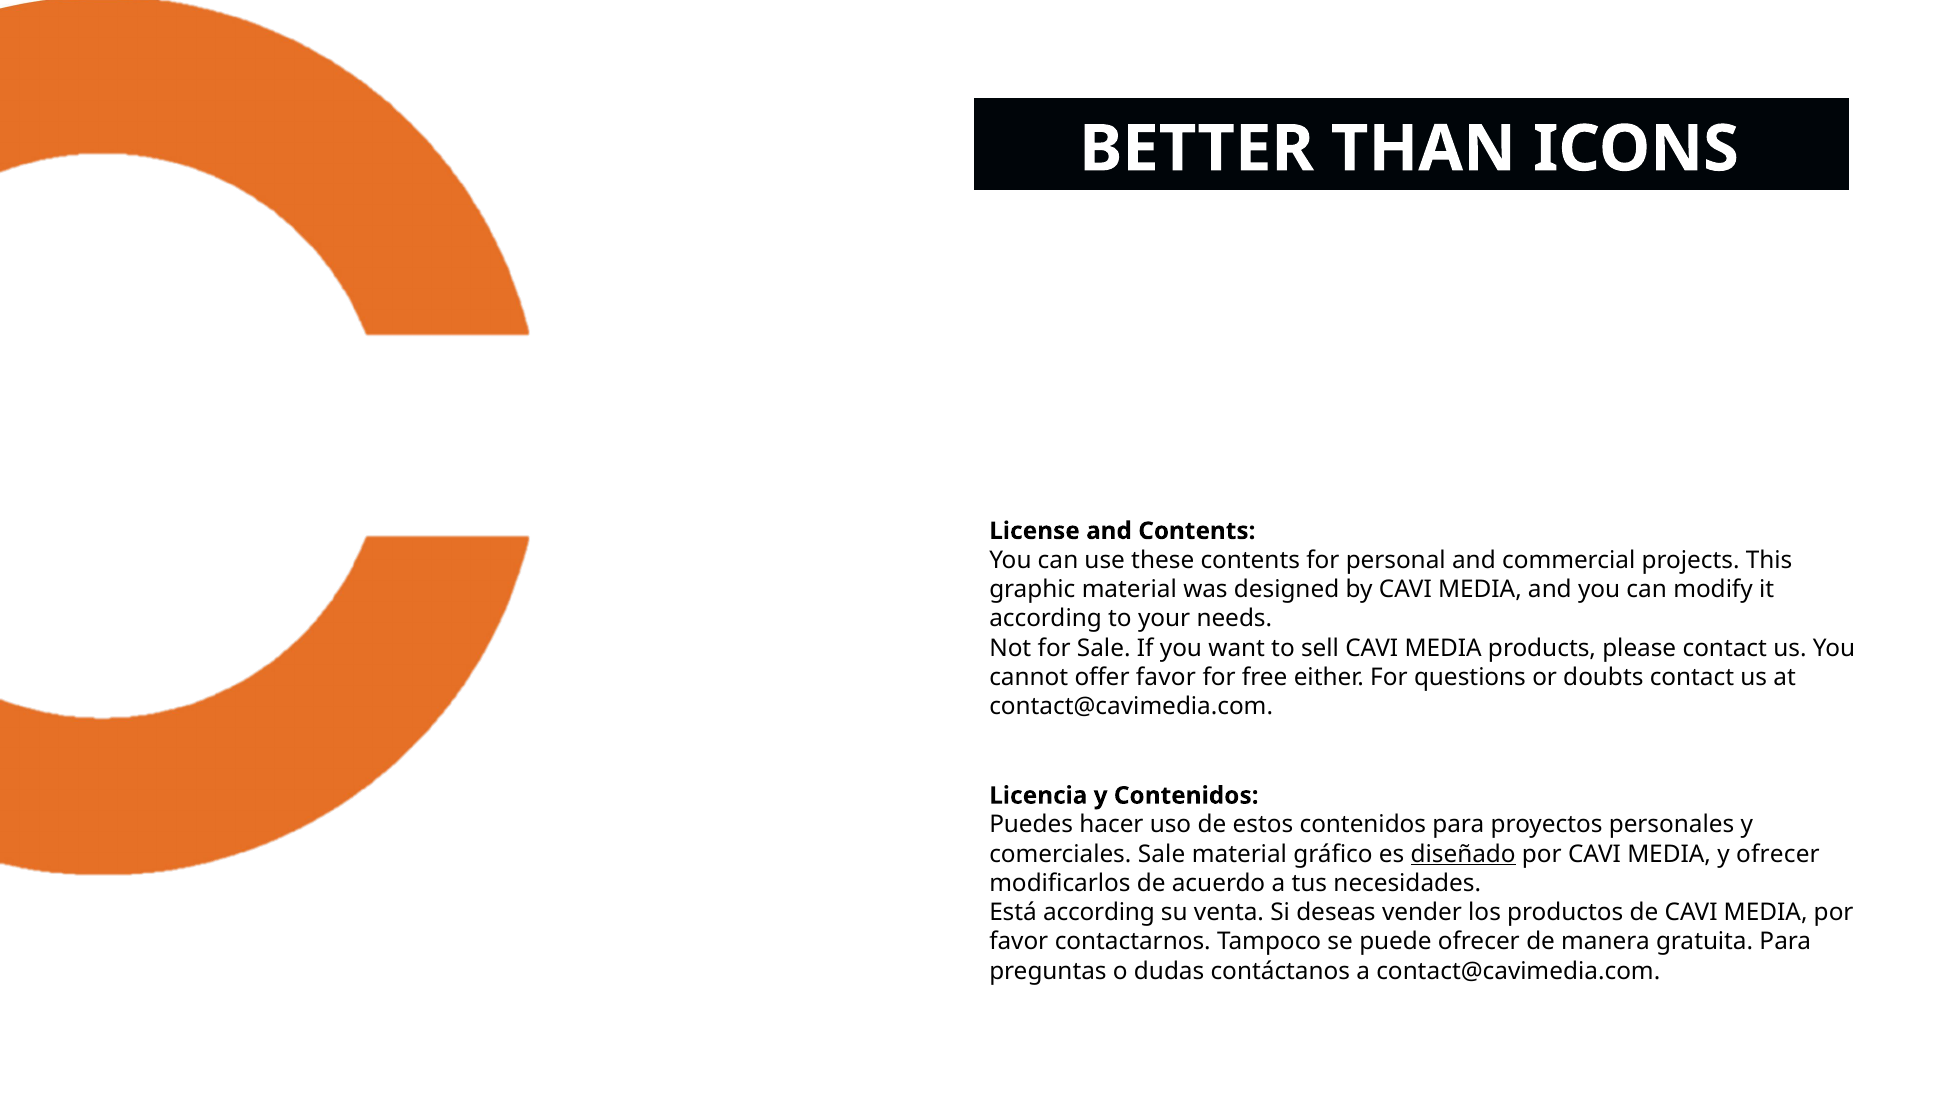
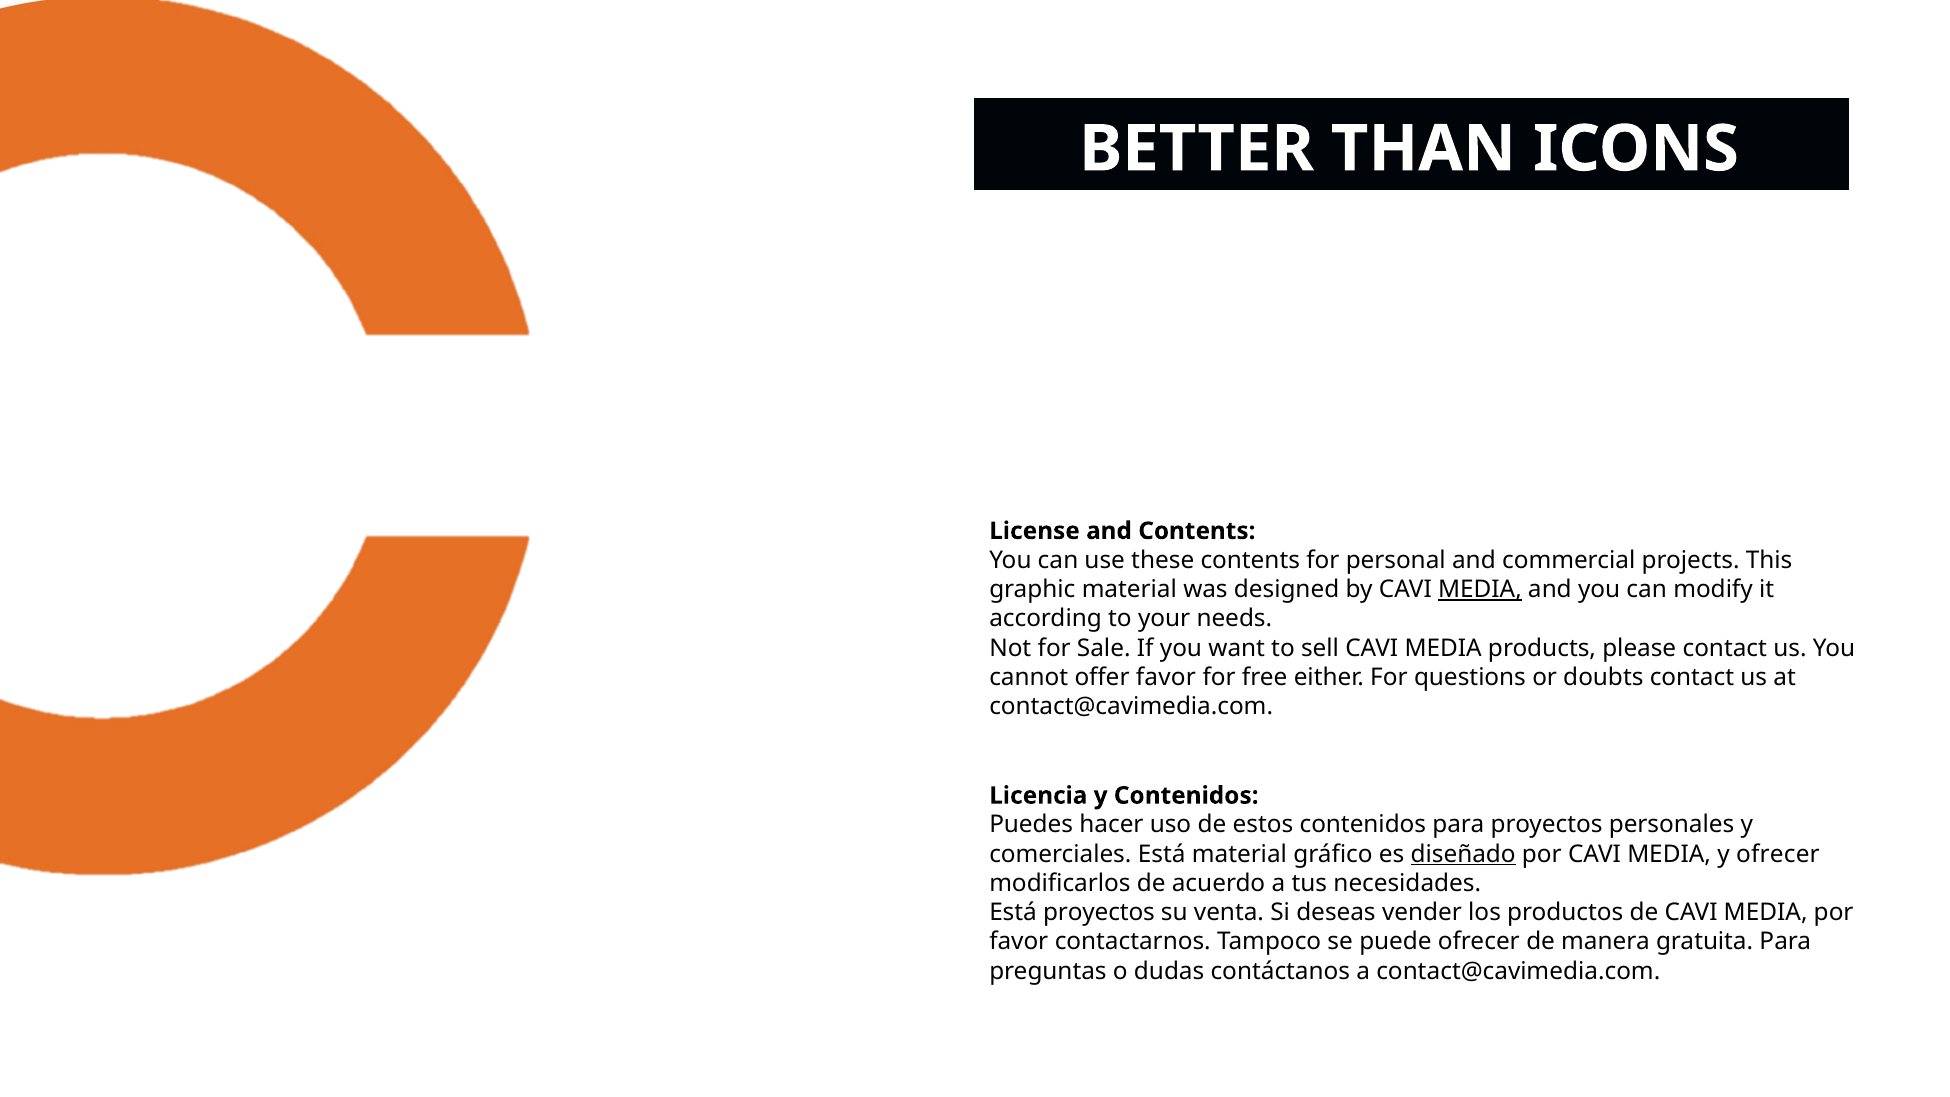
MEDIA at (1480, 589) underline: none -> present
comerciales Sale: Sale -> Está
Está according: according -> proyectos
